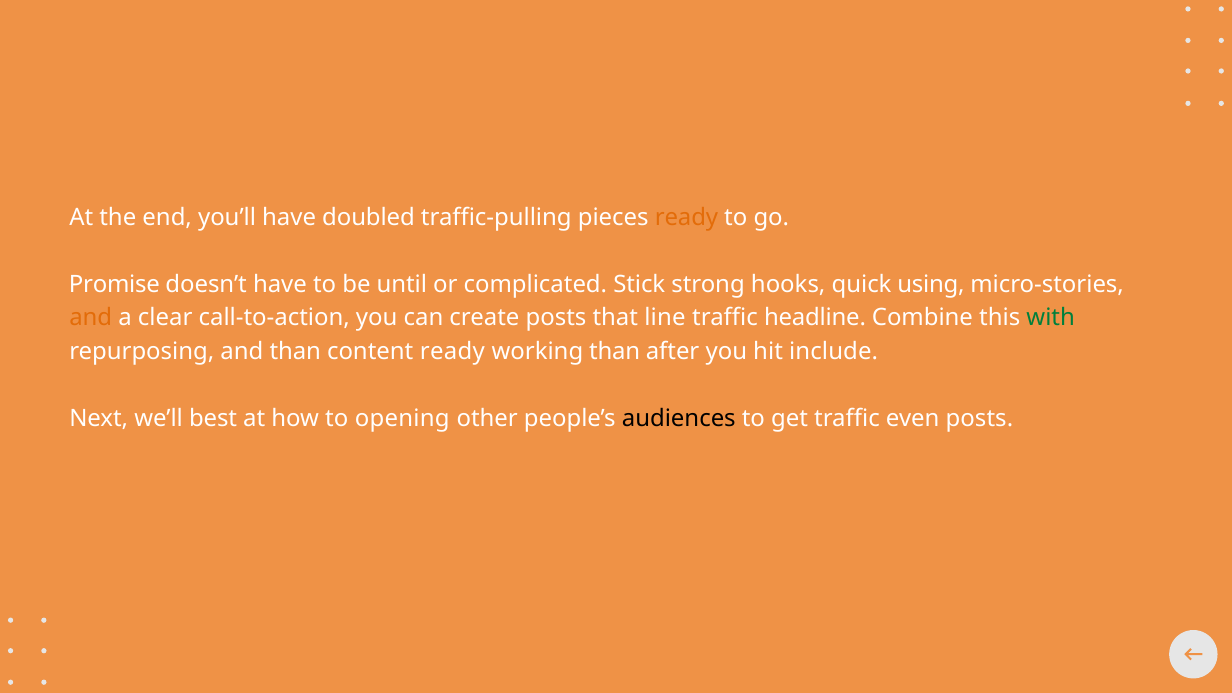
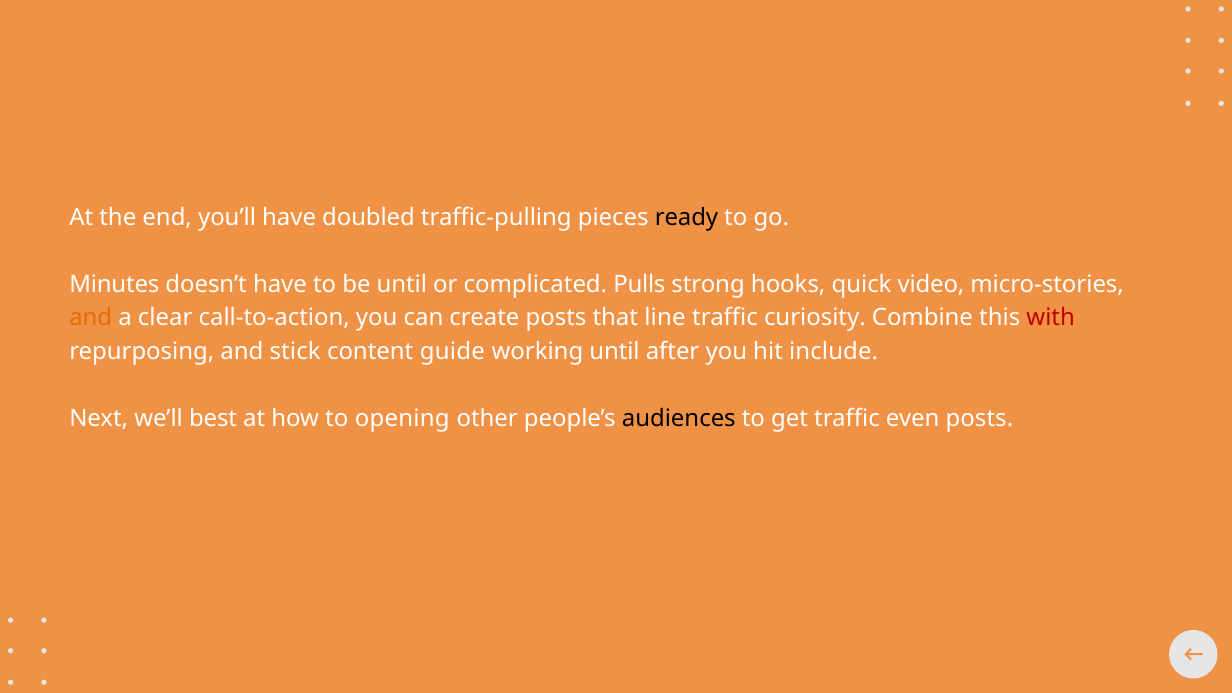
ready at (686, 217) colour: orange -> black
Promise: Promise -> Minutes
Stick: Stick -> Pulls
using: using -> video
headline: headline -> curiosity
with colour: green -> red
and than: than -> stick
content ready: ready -> guide
working than: than -> until
